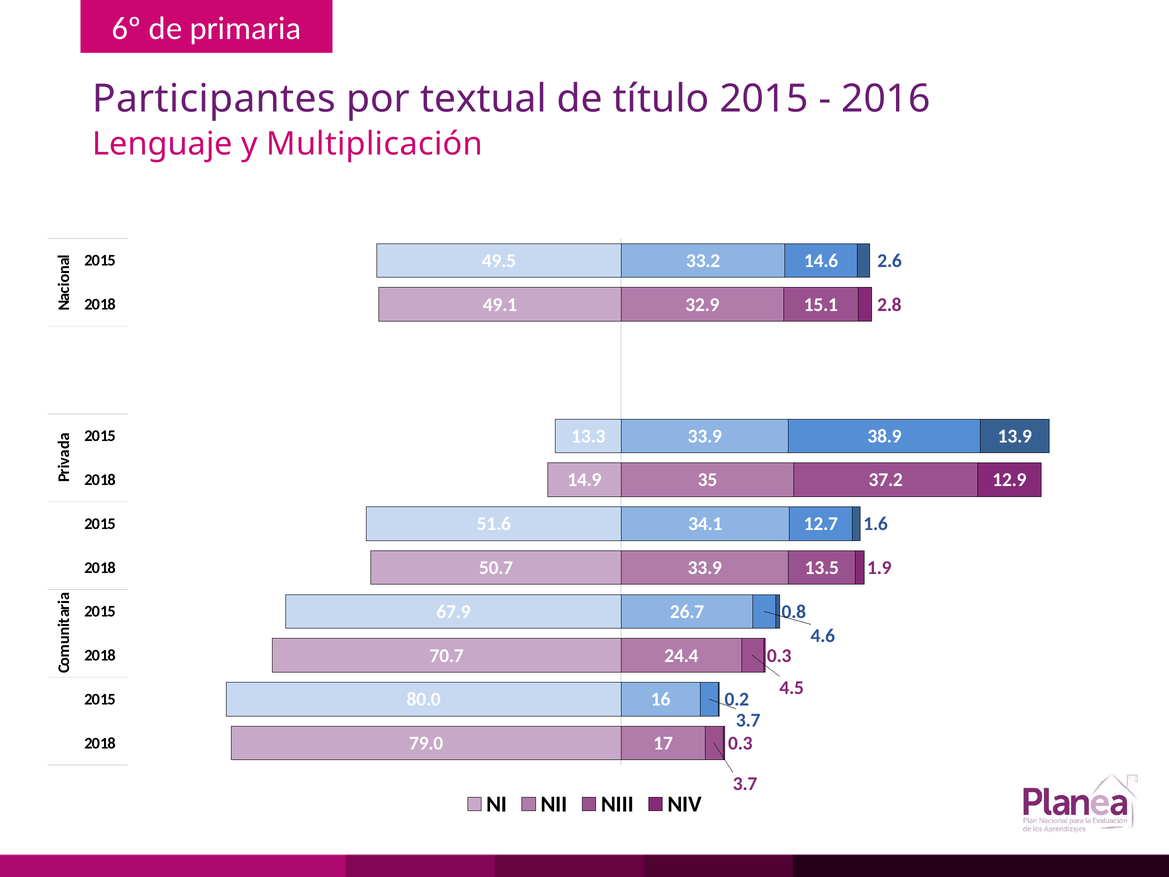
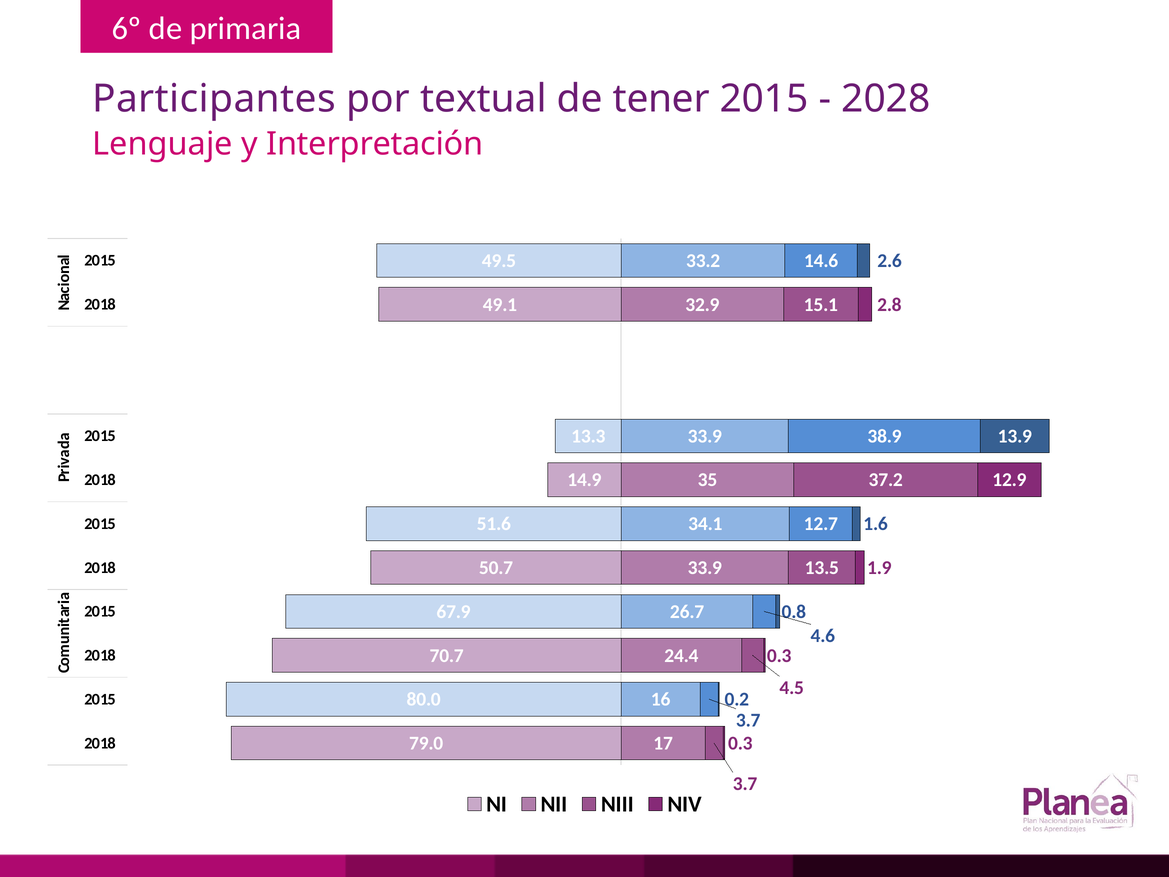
título: título -> tener
2016: 2016 -> 2028
Multiplicación: Multiplicación -> Interpretación
